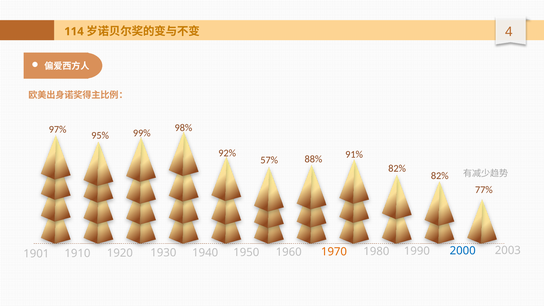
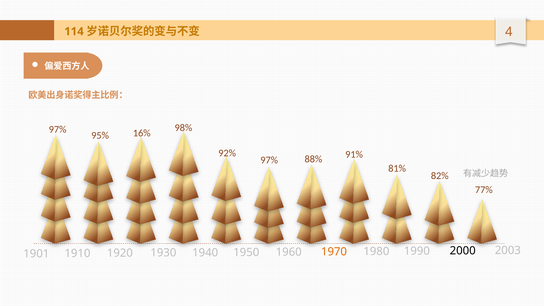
99%: 99% -> 16%
57% at (269, 160): 57% -> 97%
82% at (397, 169): 82% -> 81%
2000 colour: blue -> black
